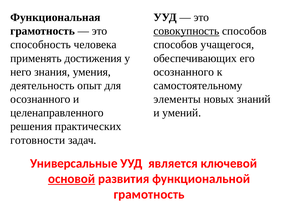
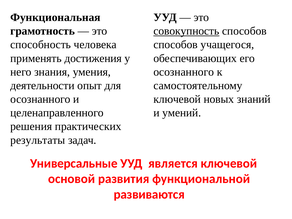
деятельность: деятельность -> деятельности
элементы at (177, 99): элементы -> ключевой
готовности: готовности -> результаты
основой underline: present -> none
грамотность at (149, 194): грамотность -> развиваются
